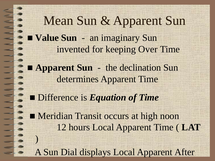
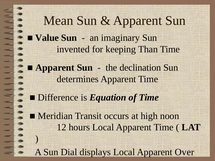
Over: Over -> Than
After: After -> Over
